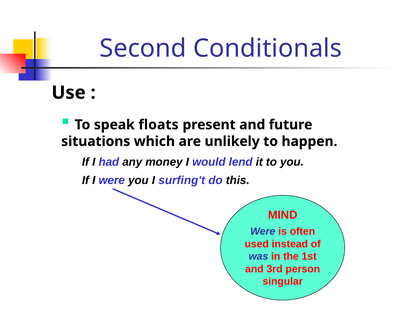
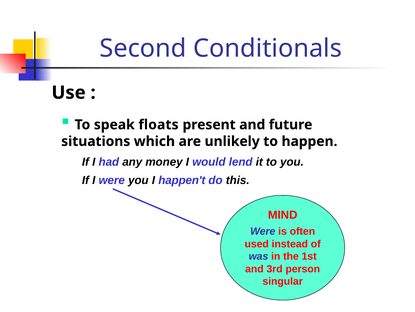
surfing't: surfing't -> happen't
